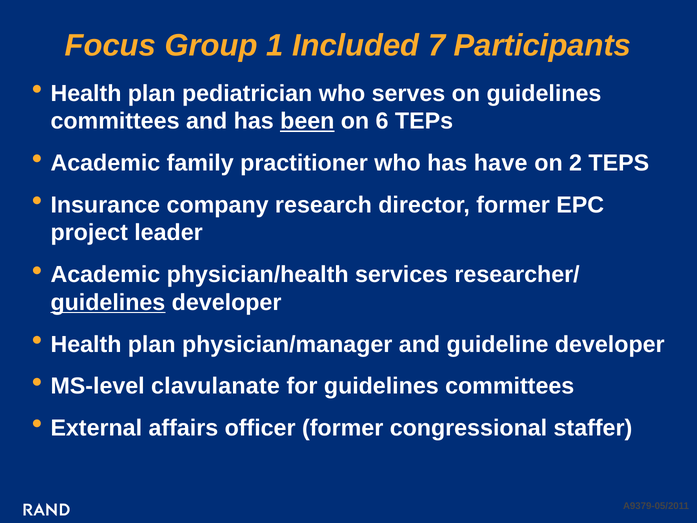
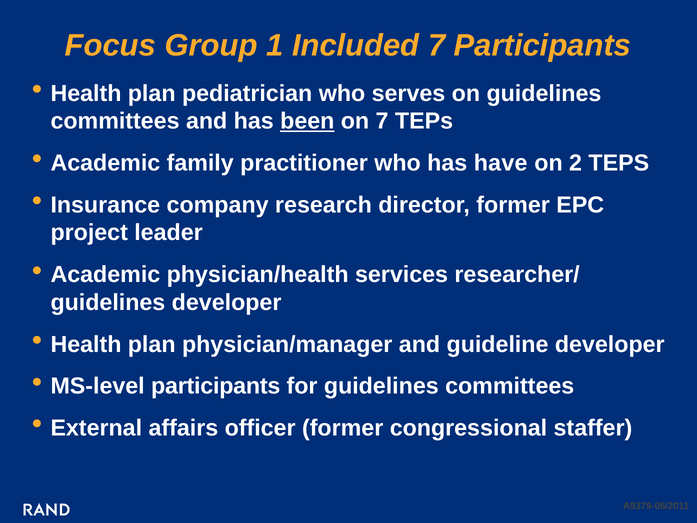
on 6: 6 -> 7
guidelines at (108, 302) underline: present -> none
MS-level clavulanate: clavulanate -> participants
